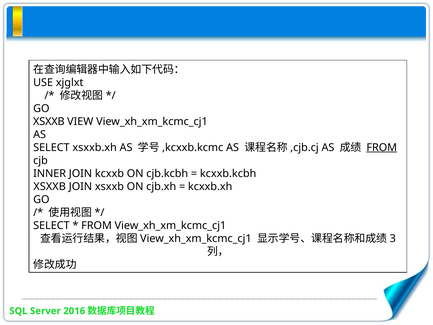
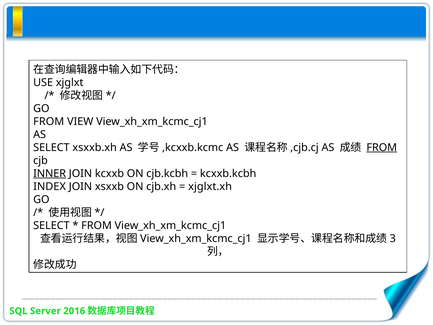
XSXXB at (49, 121): XSXXB -> FROM
INNER underline: none -> present
XSXXB at (50, 186): XSXXB -> INDEX
kcxxb.xh: kcxxb.xh -> xjglxt.xh
